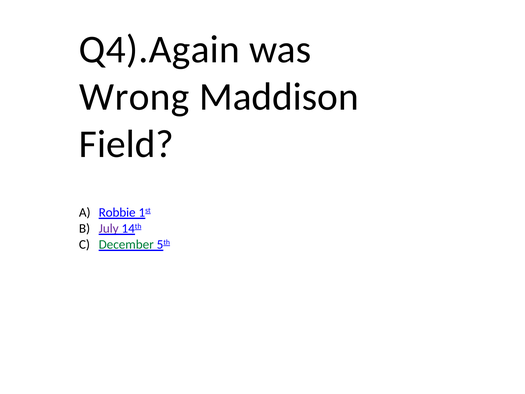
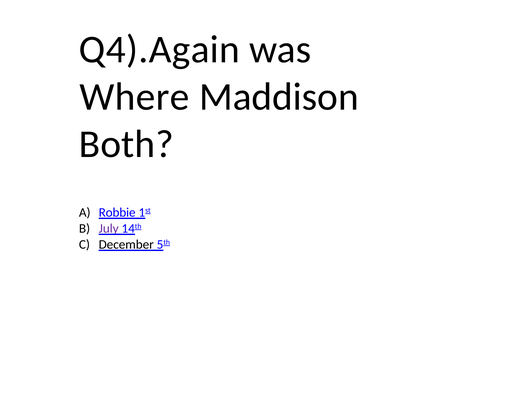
Wrong: Wrong -> Where
Field: Field -> Both
December colour: green -> black
